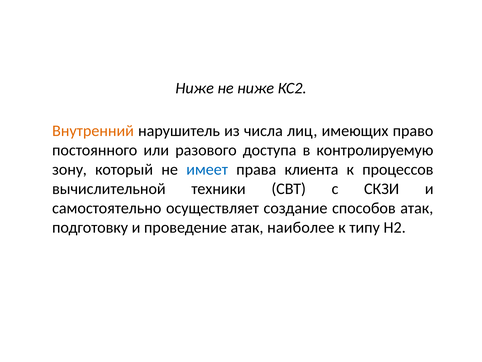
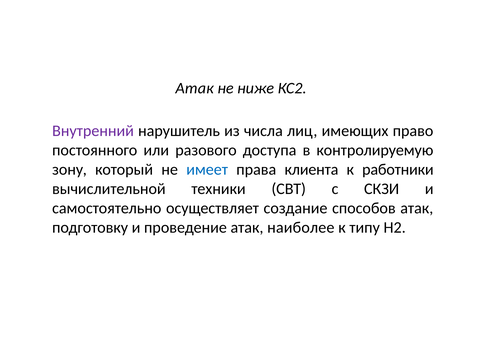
Ниже at (195, 88): Ниже -> Атак
Внутренний colour: orange -> purple
процессов: процессов -> работники
